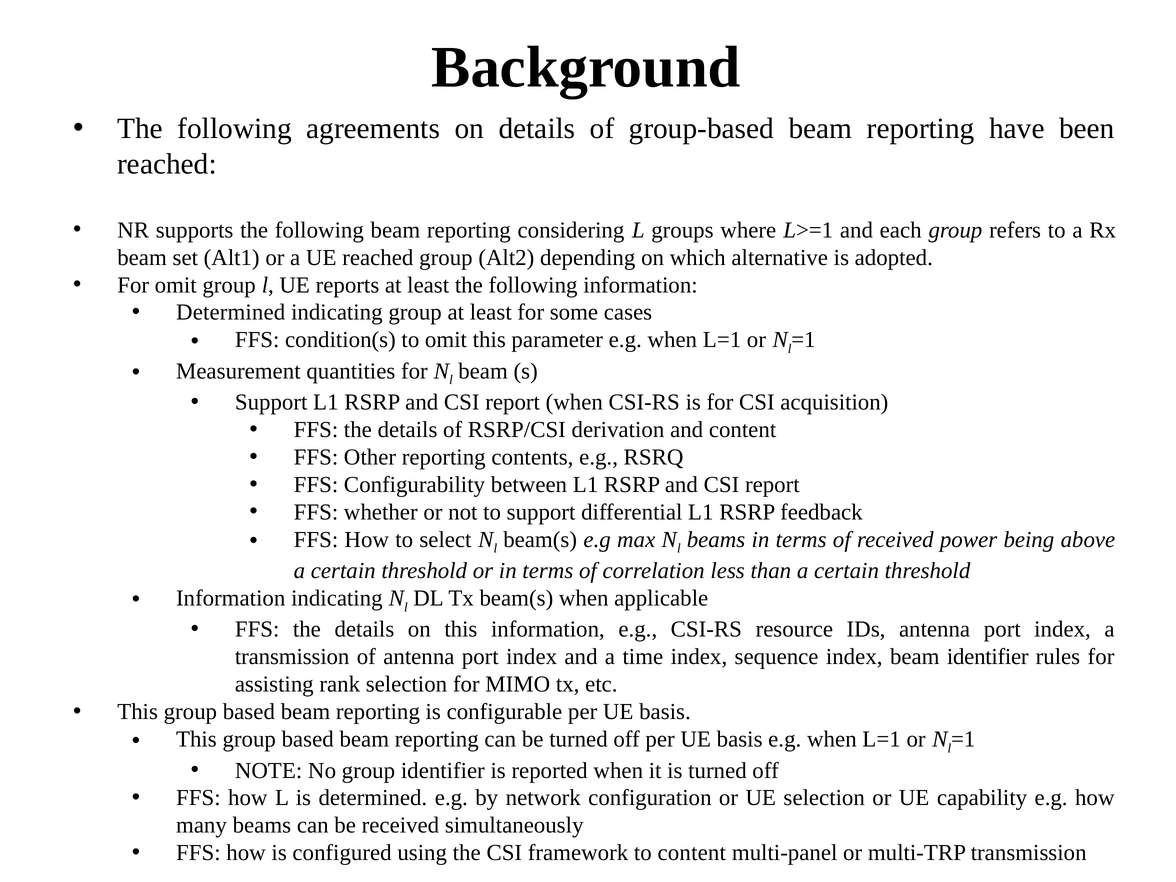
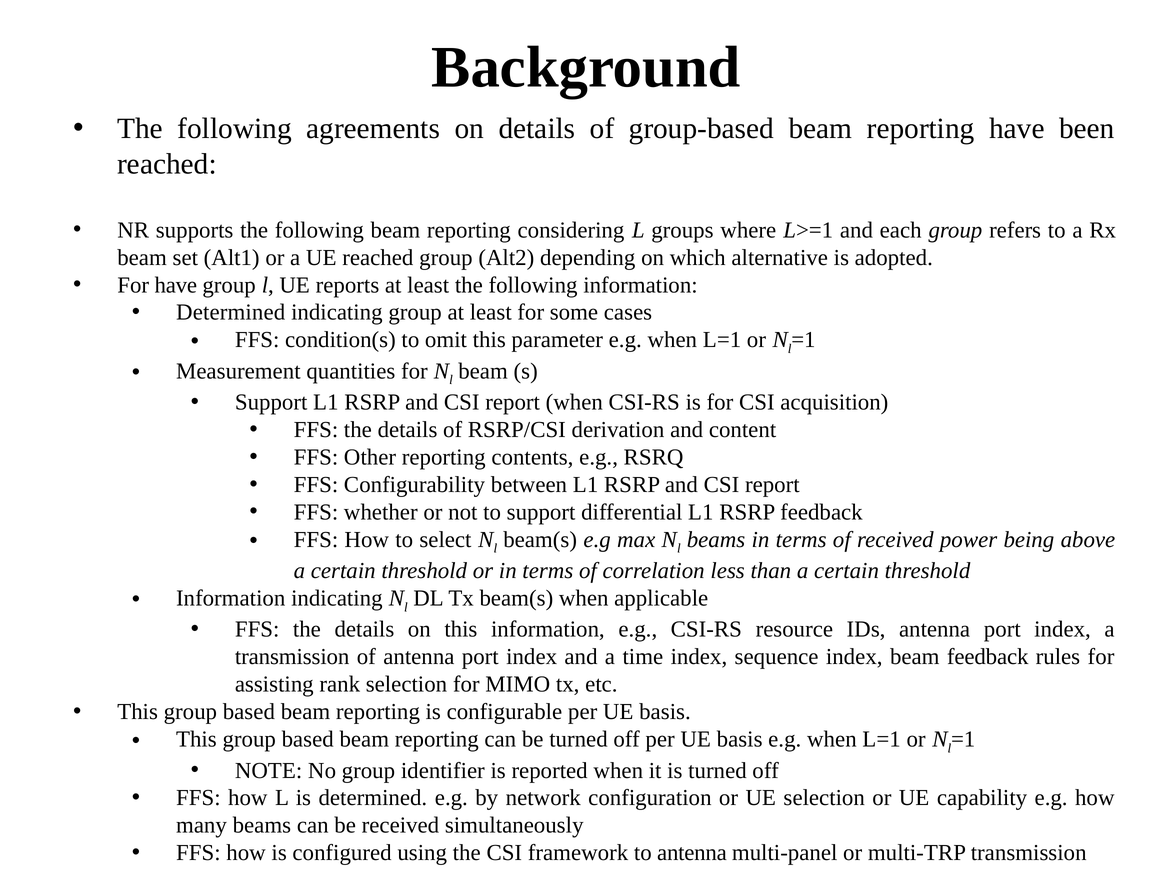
For omit: omit -> have
beam identifier: identifier -> feedback
to content: content -> antenna
